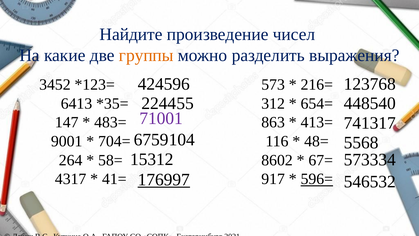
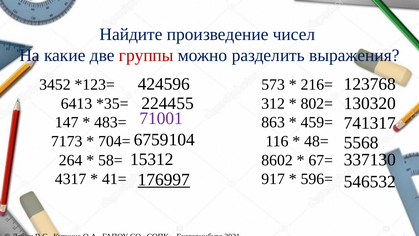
группы colour: orange -> red
448540: 448540 -> 130320
654=: 654= -> 802=
413=: 413= -> 459=
9001: 9001 -> 7173
573334: 573334 -> 337130
596= underline: present -> none
